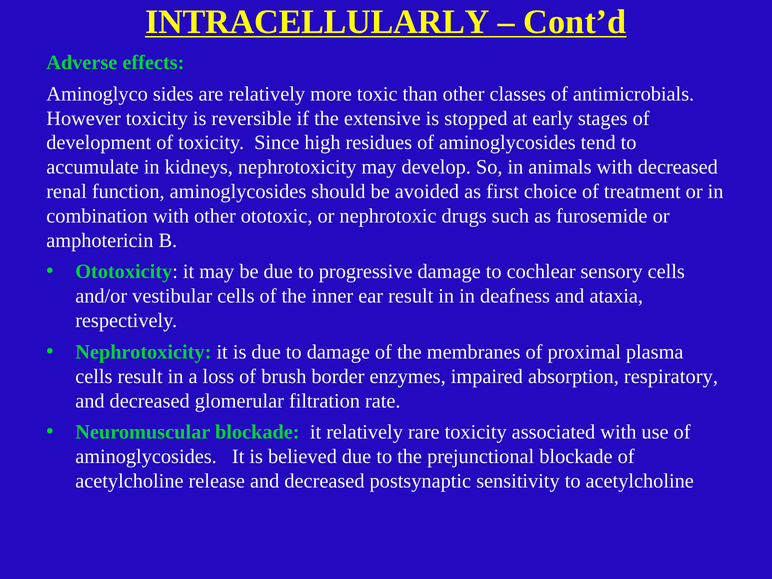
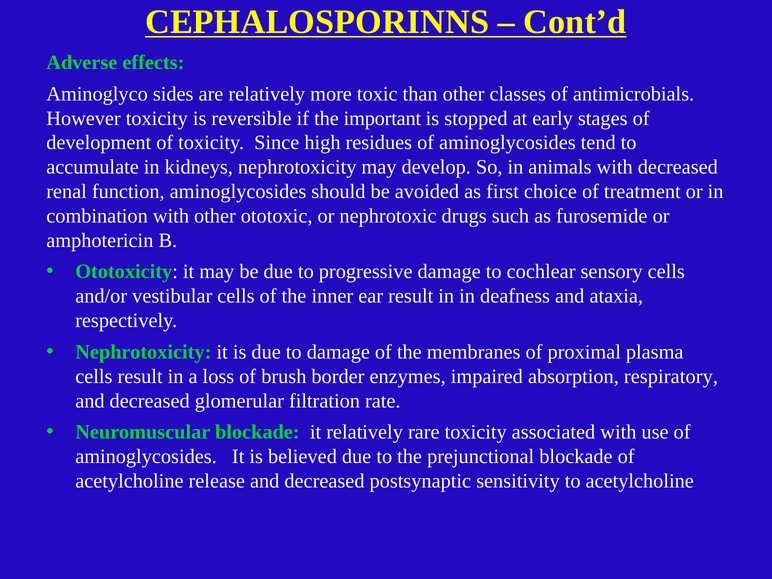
INTRACELLULARLY: INTRACELLULARLY -> CEPHALOSPORINNS
extensive: extensive -> important
